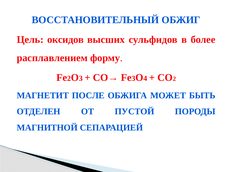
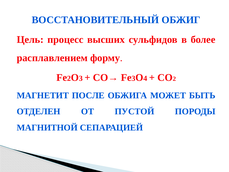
оксидов: оксидов -> процесс
